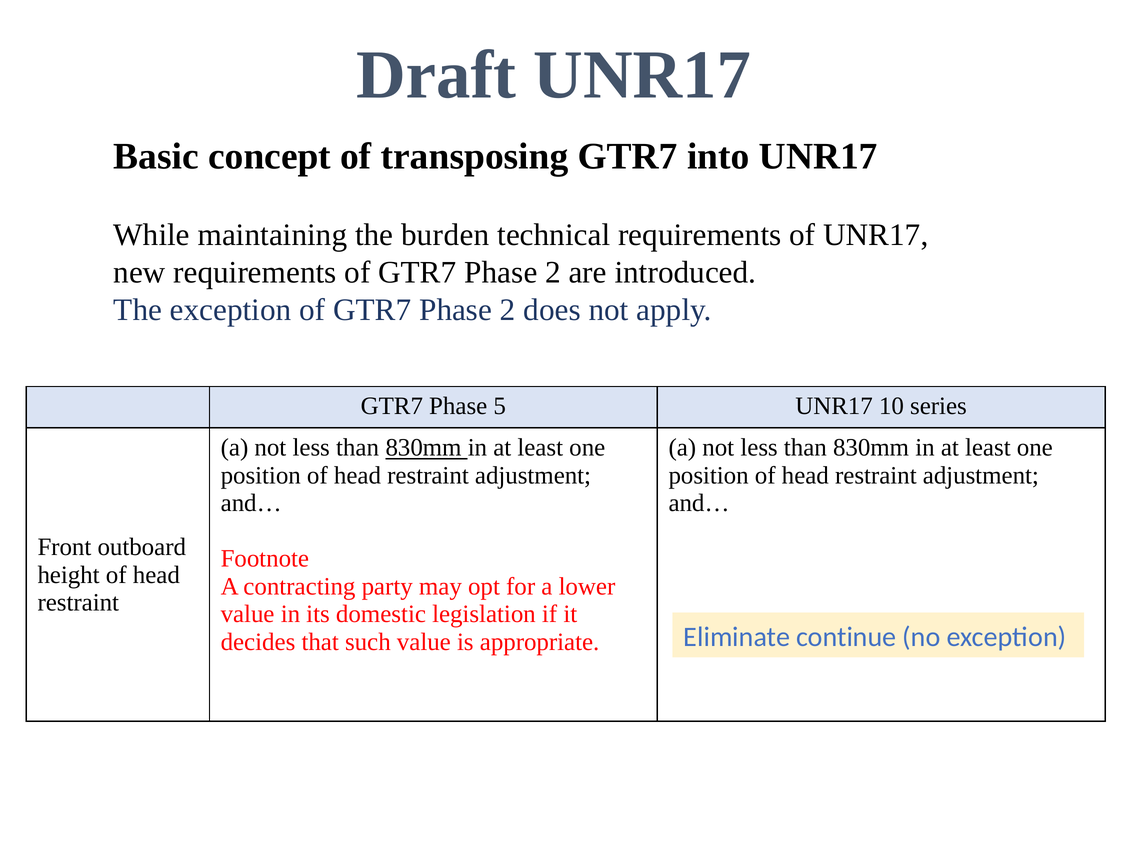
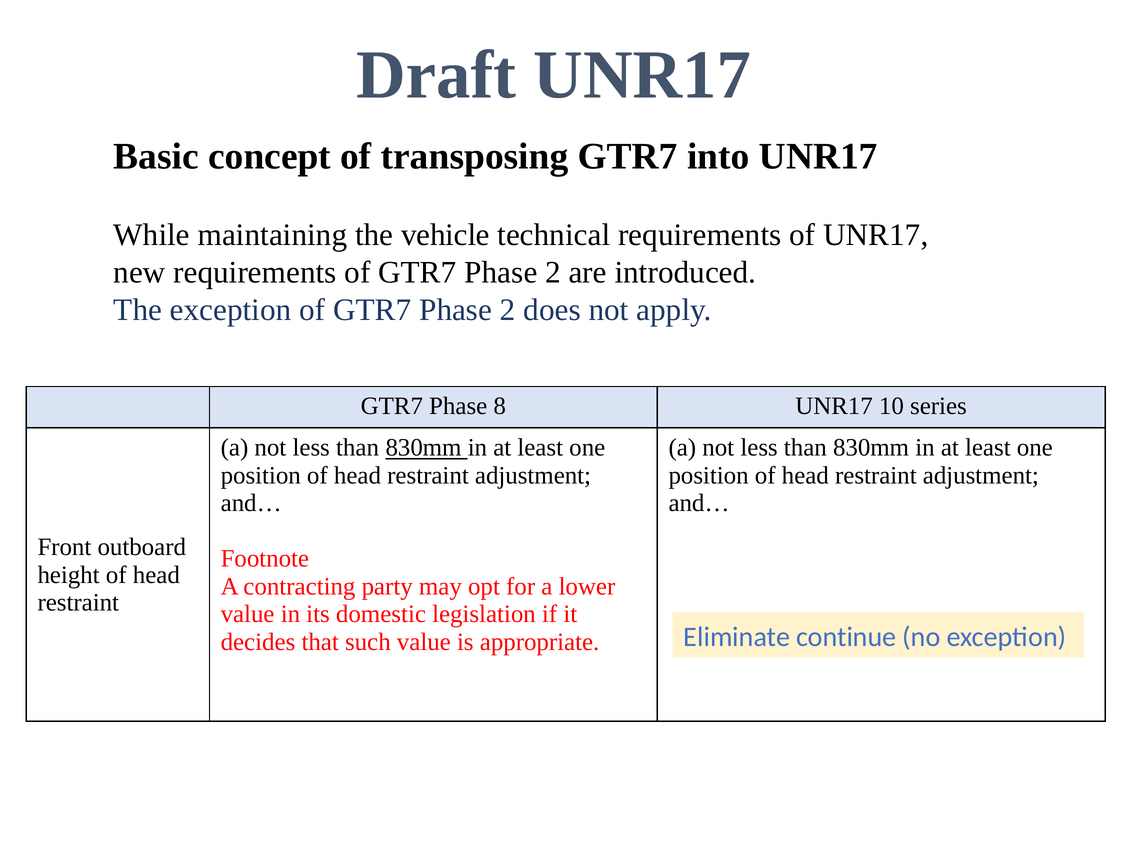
burden: burden -> vehicle
5: 5 -> 8
